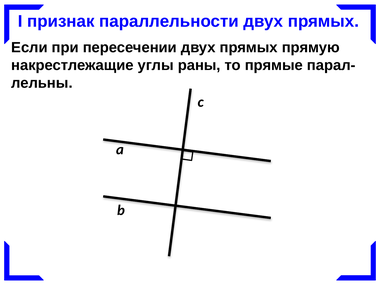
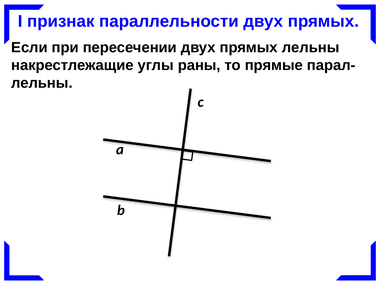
прямых прямую: прямую -> лельны
